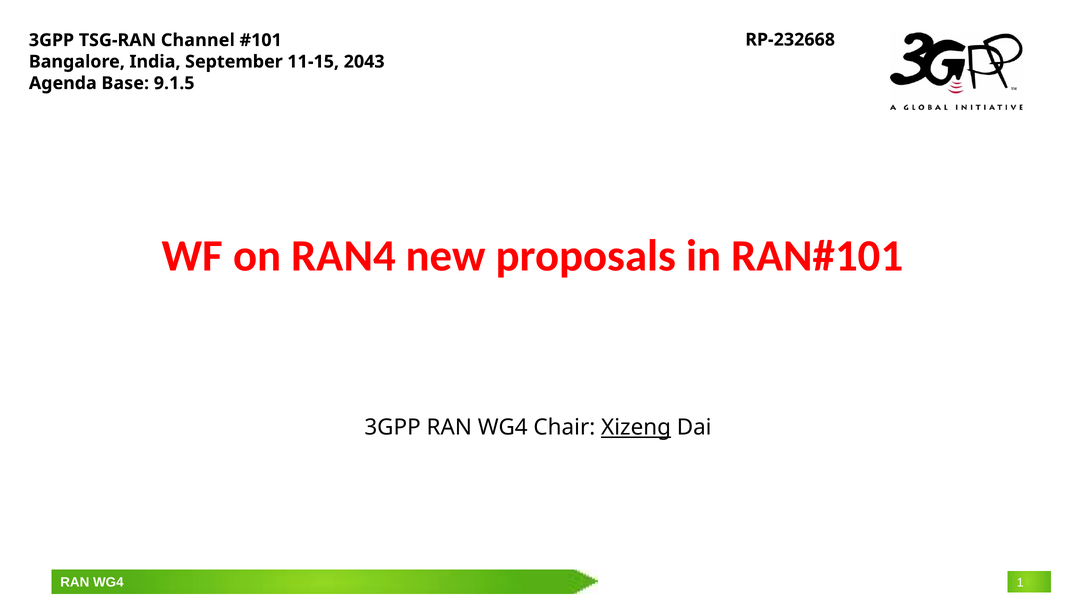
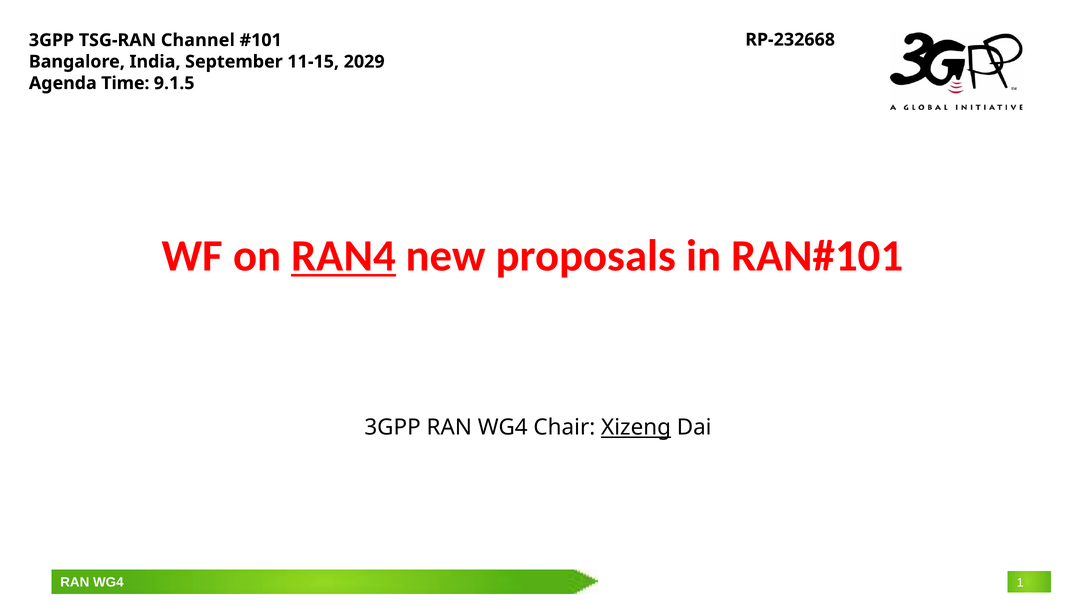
2043: 2043 -> 2029
Base: Base -> Time
RAN4 underline: none -> present
